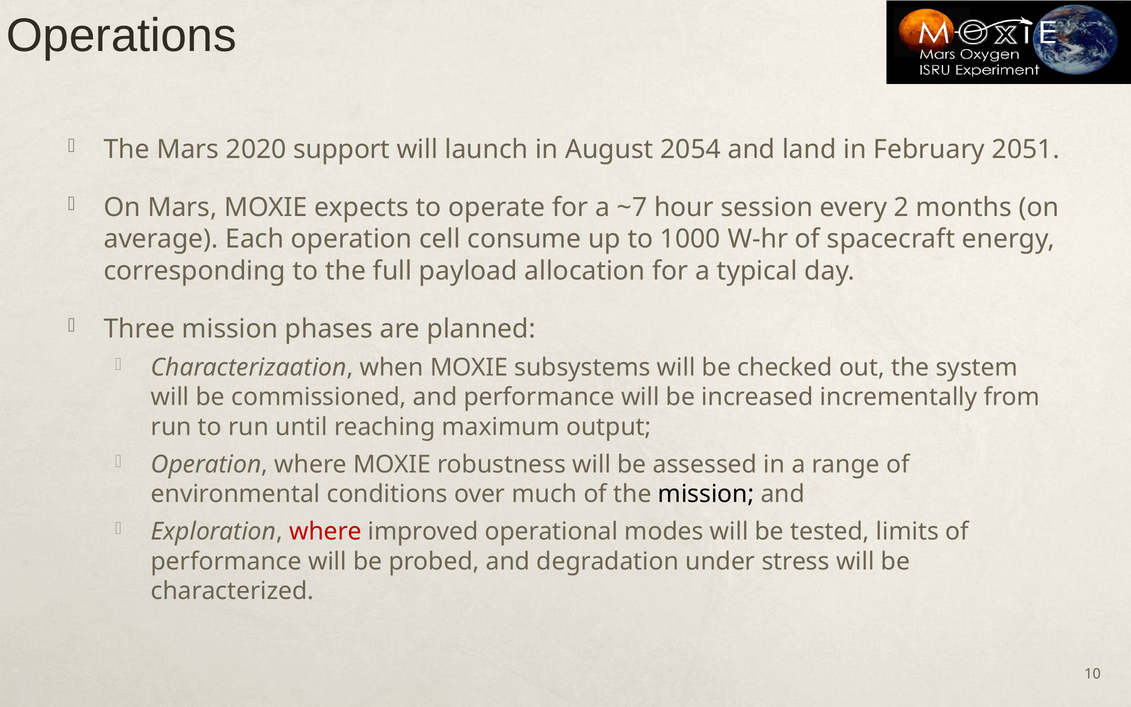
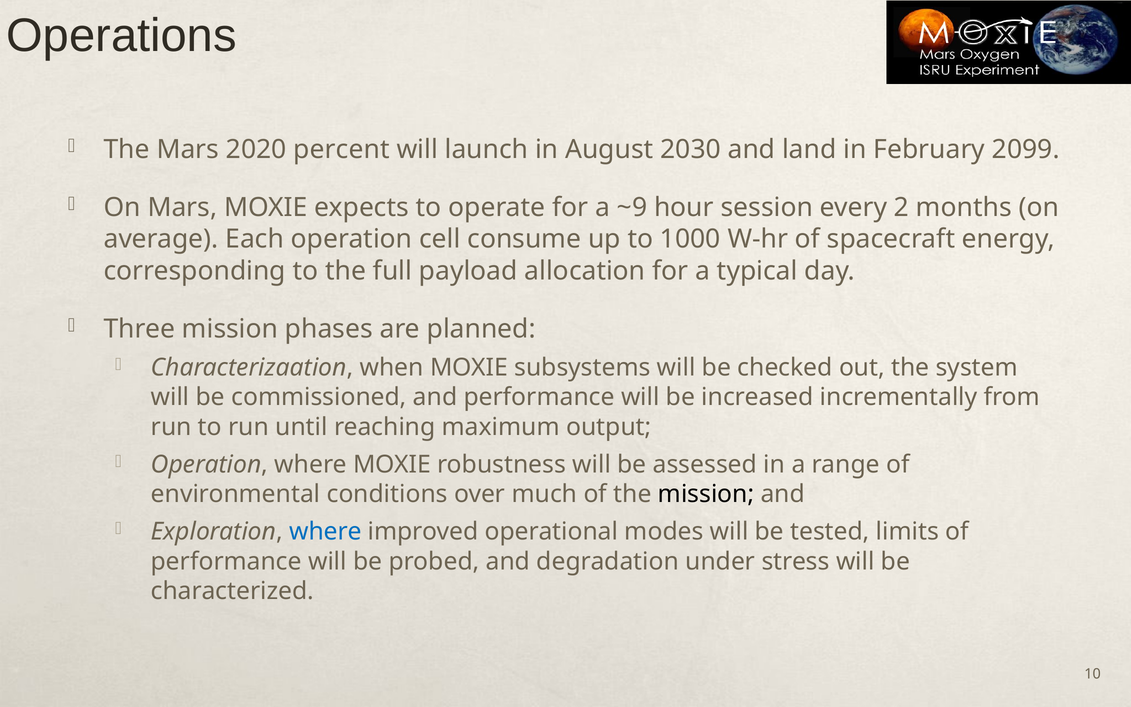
support: support -> percent
2054: 2054 -> 2030
2051: 2051 -> 2099
~7: ~7 -> ~9
where at (325, 532) colour: red -> blue
